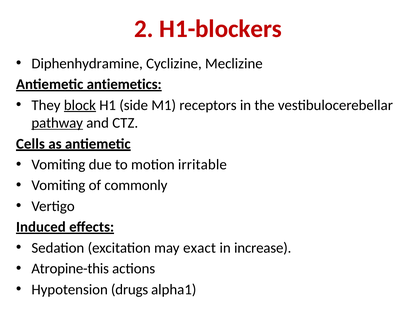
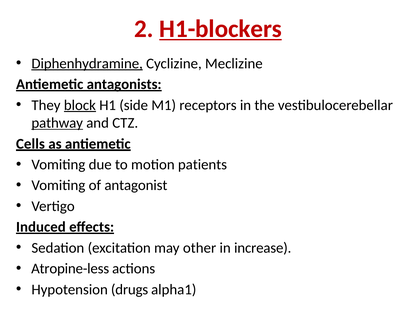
H1-blockers underline: none -> present
Diphenhydramine underline: none -> present
antiemetics: antiemetics -> antagonists
irritable: irritable -> patients
commonly: commonly -> antagonist
exact: exact -> other
Atropine-this: Atropine-this -> Atropine-less
